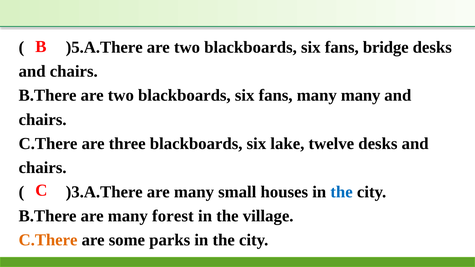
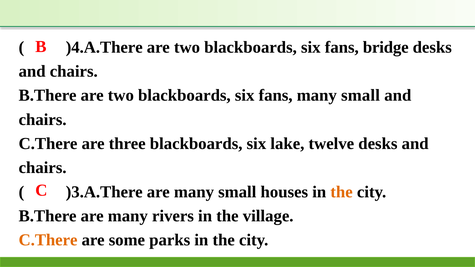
)5.A.There: )5.A.There -> )4.A.There
fans many many: many -> small
the at (342, 192) colour: blue -> orange
forest: forest -> rivers
